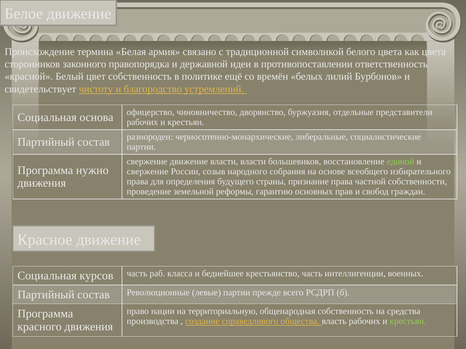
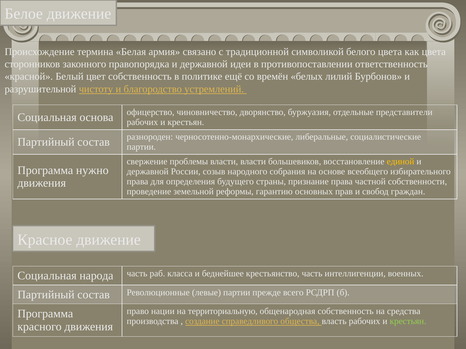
свидетельствует: свидетельствует -> разрушительной
свержение движение: движение -> проблемы
единой colour: light green -> yellow
свержение at (148, 172): свержение -> державной
курсов: курсов -> народа
